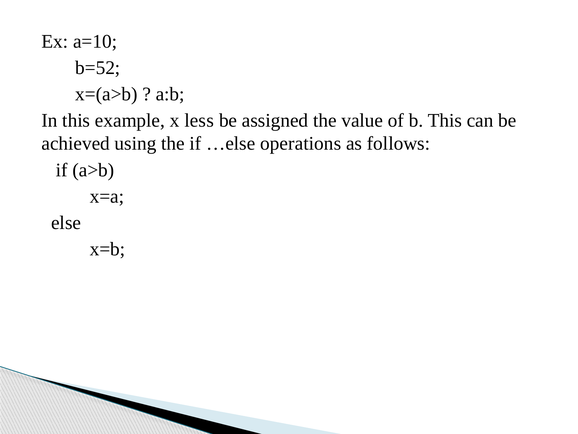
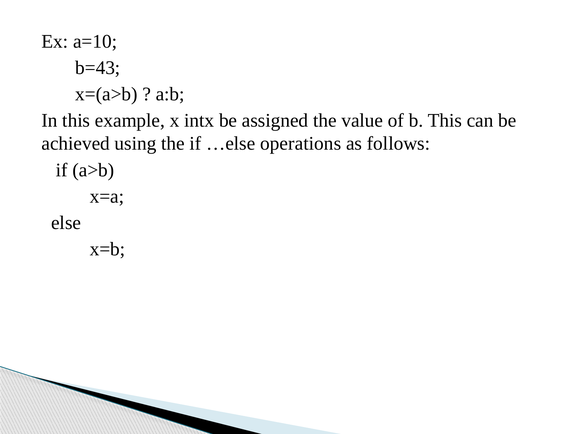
b=52: b=52 -> b=43
less: less -> intx
